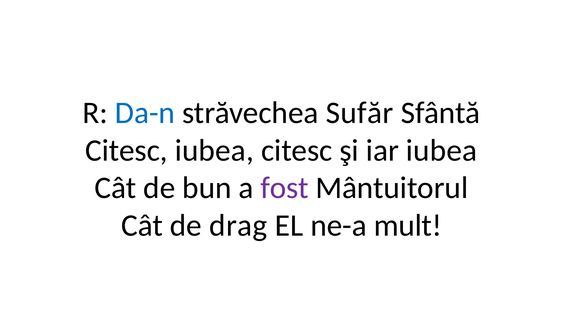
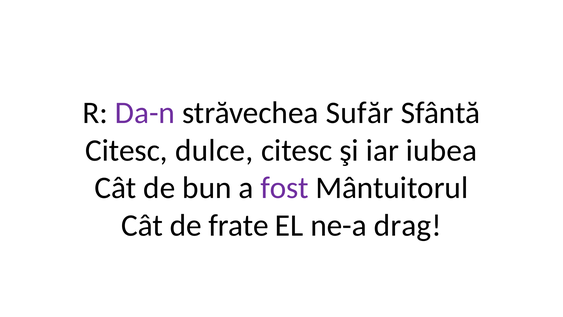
Da-n colour: blue -> purple
Citesc iubea: iubea -> dulce
drag: drag -> frate
mult: mult -> drag
